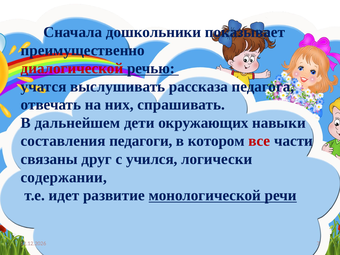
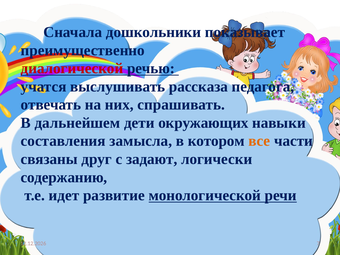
педагоги: педагоги -> замысла
все colour: red -> orange
учился: учился -> задают
содержании: содержании -> содержанию
